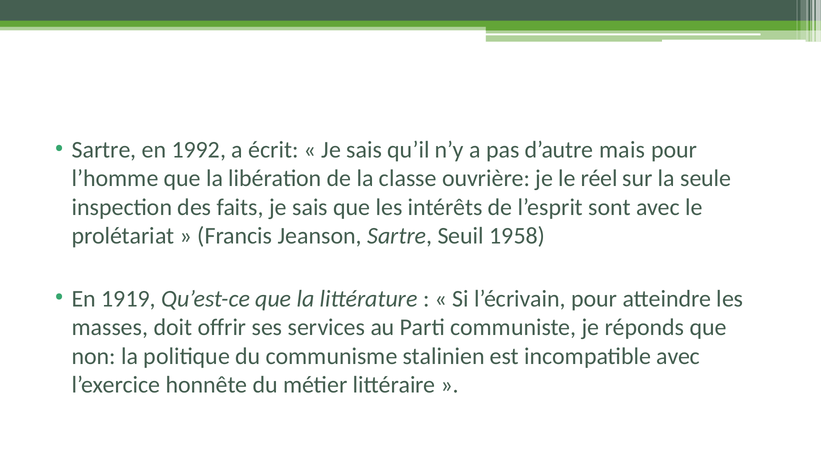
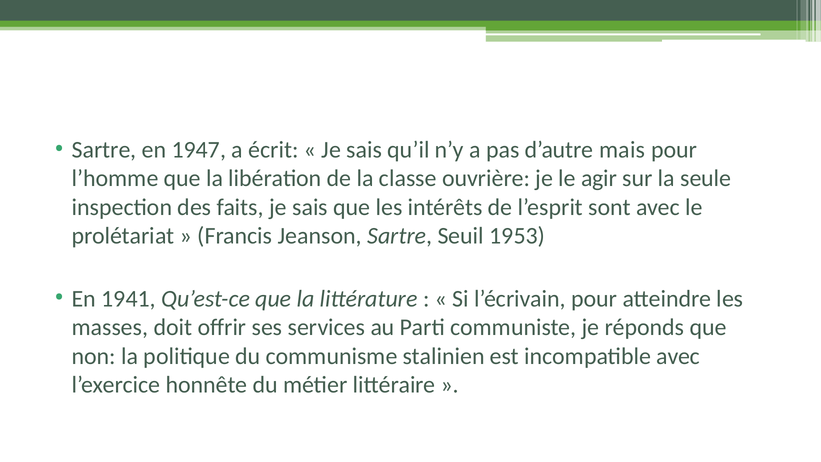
1992: 1992 -> 1947
réel: réel -> agir
1958: 1958 -> 1953
1919: 1919 -> 1941
